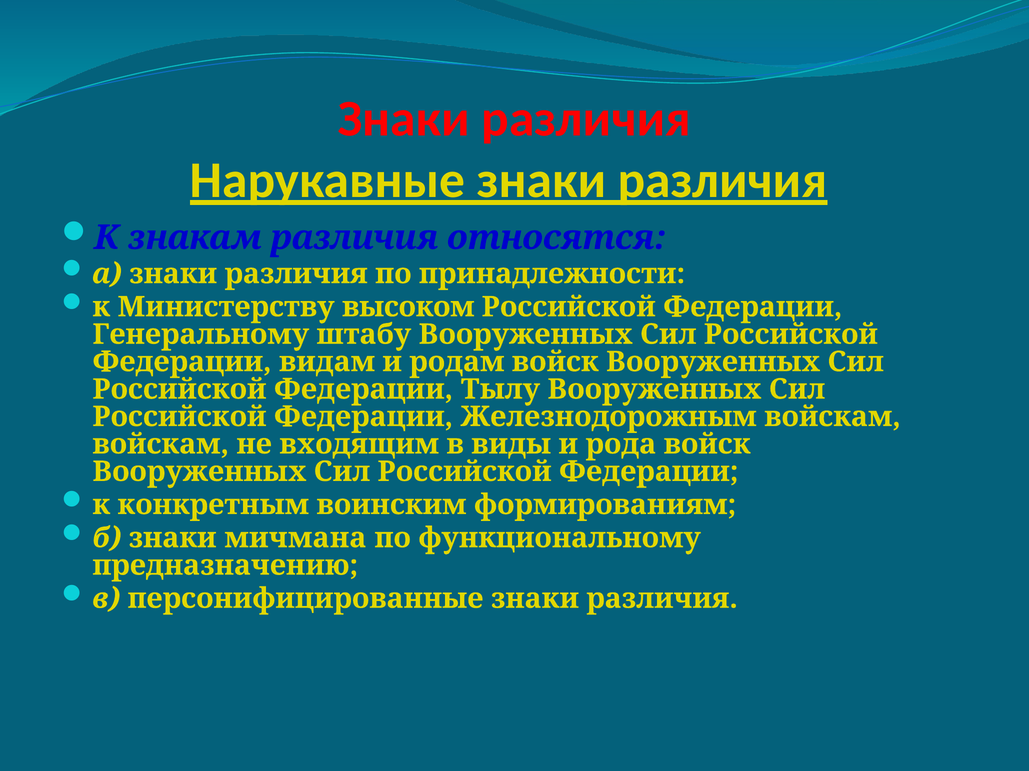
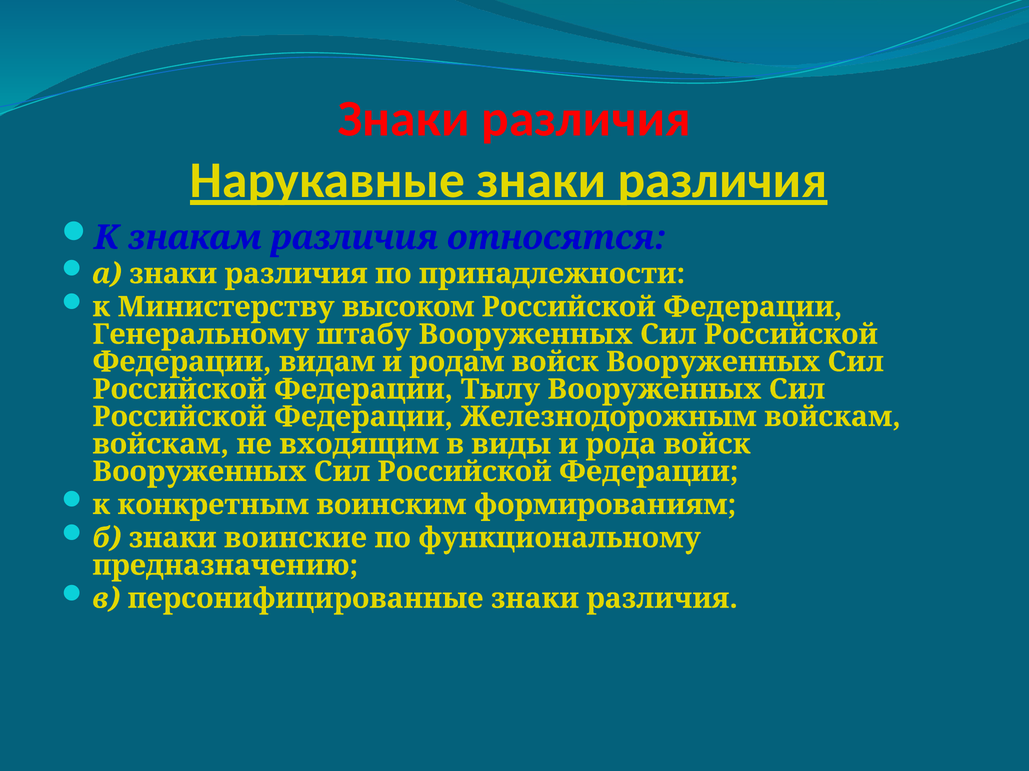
мичмана: мичмана -> воинские
